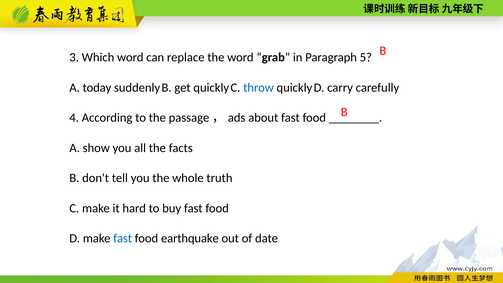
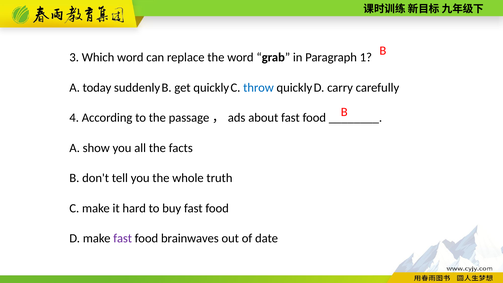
5: 5 -> 1
fast at (123, 238) colour: blue -> purple
earthquake: earthquake -> brainwaves
